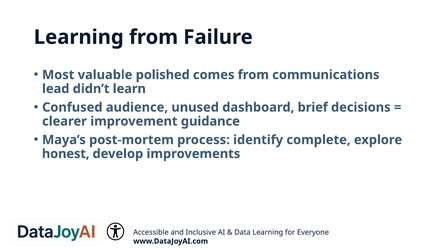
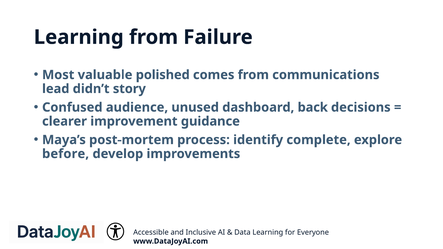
learn: learn -> story
brief: brief -> back
honest: honest -> before
